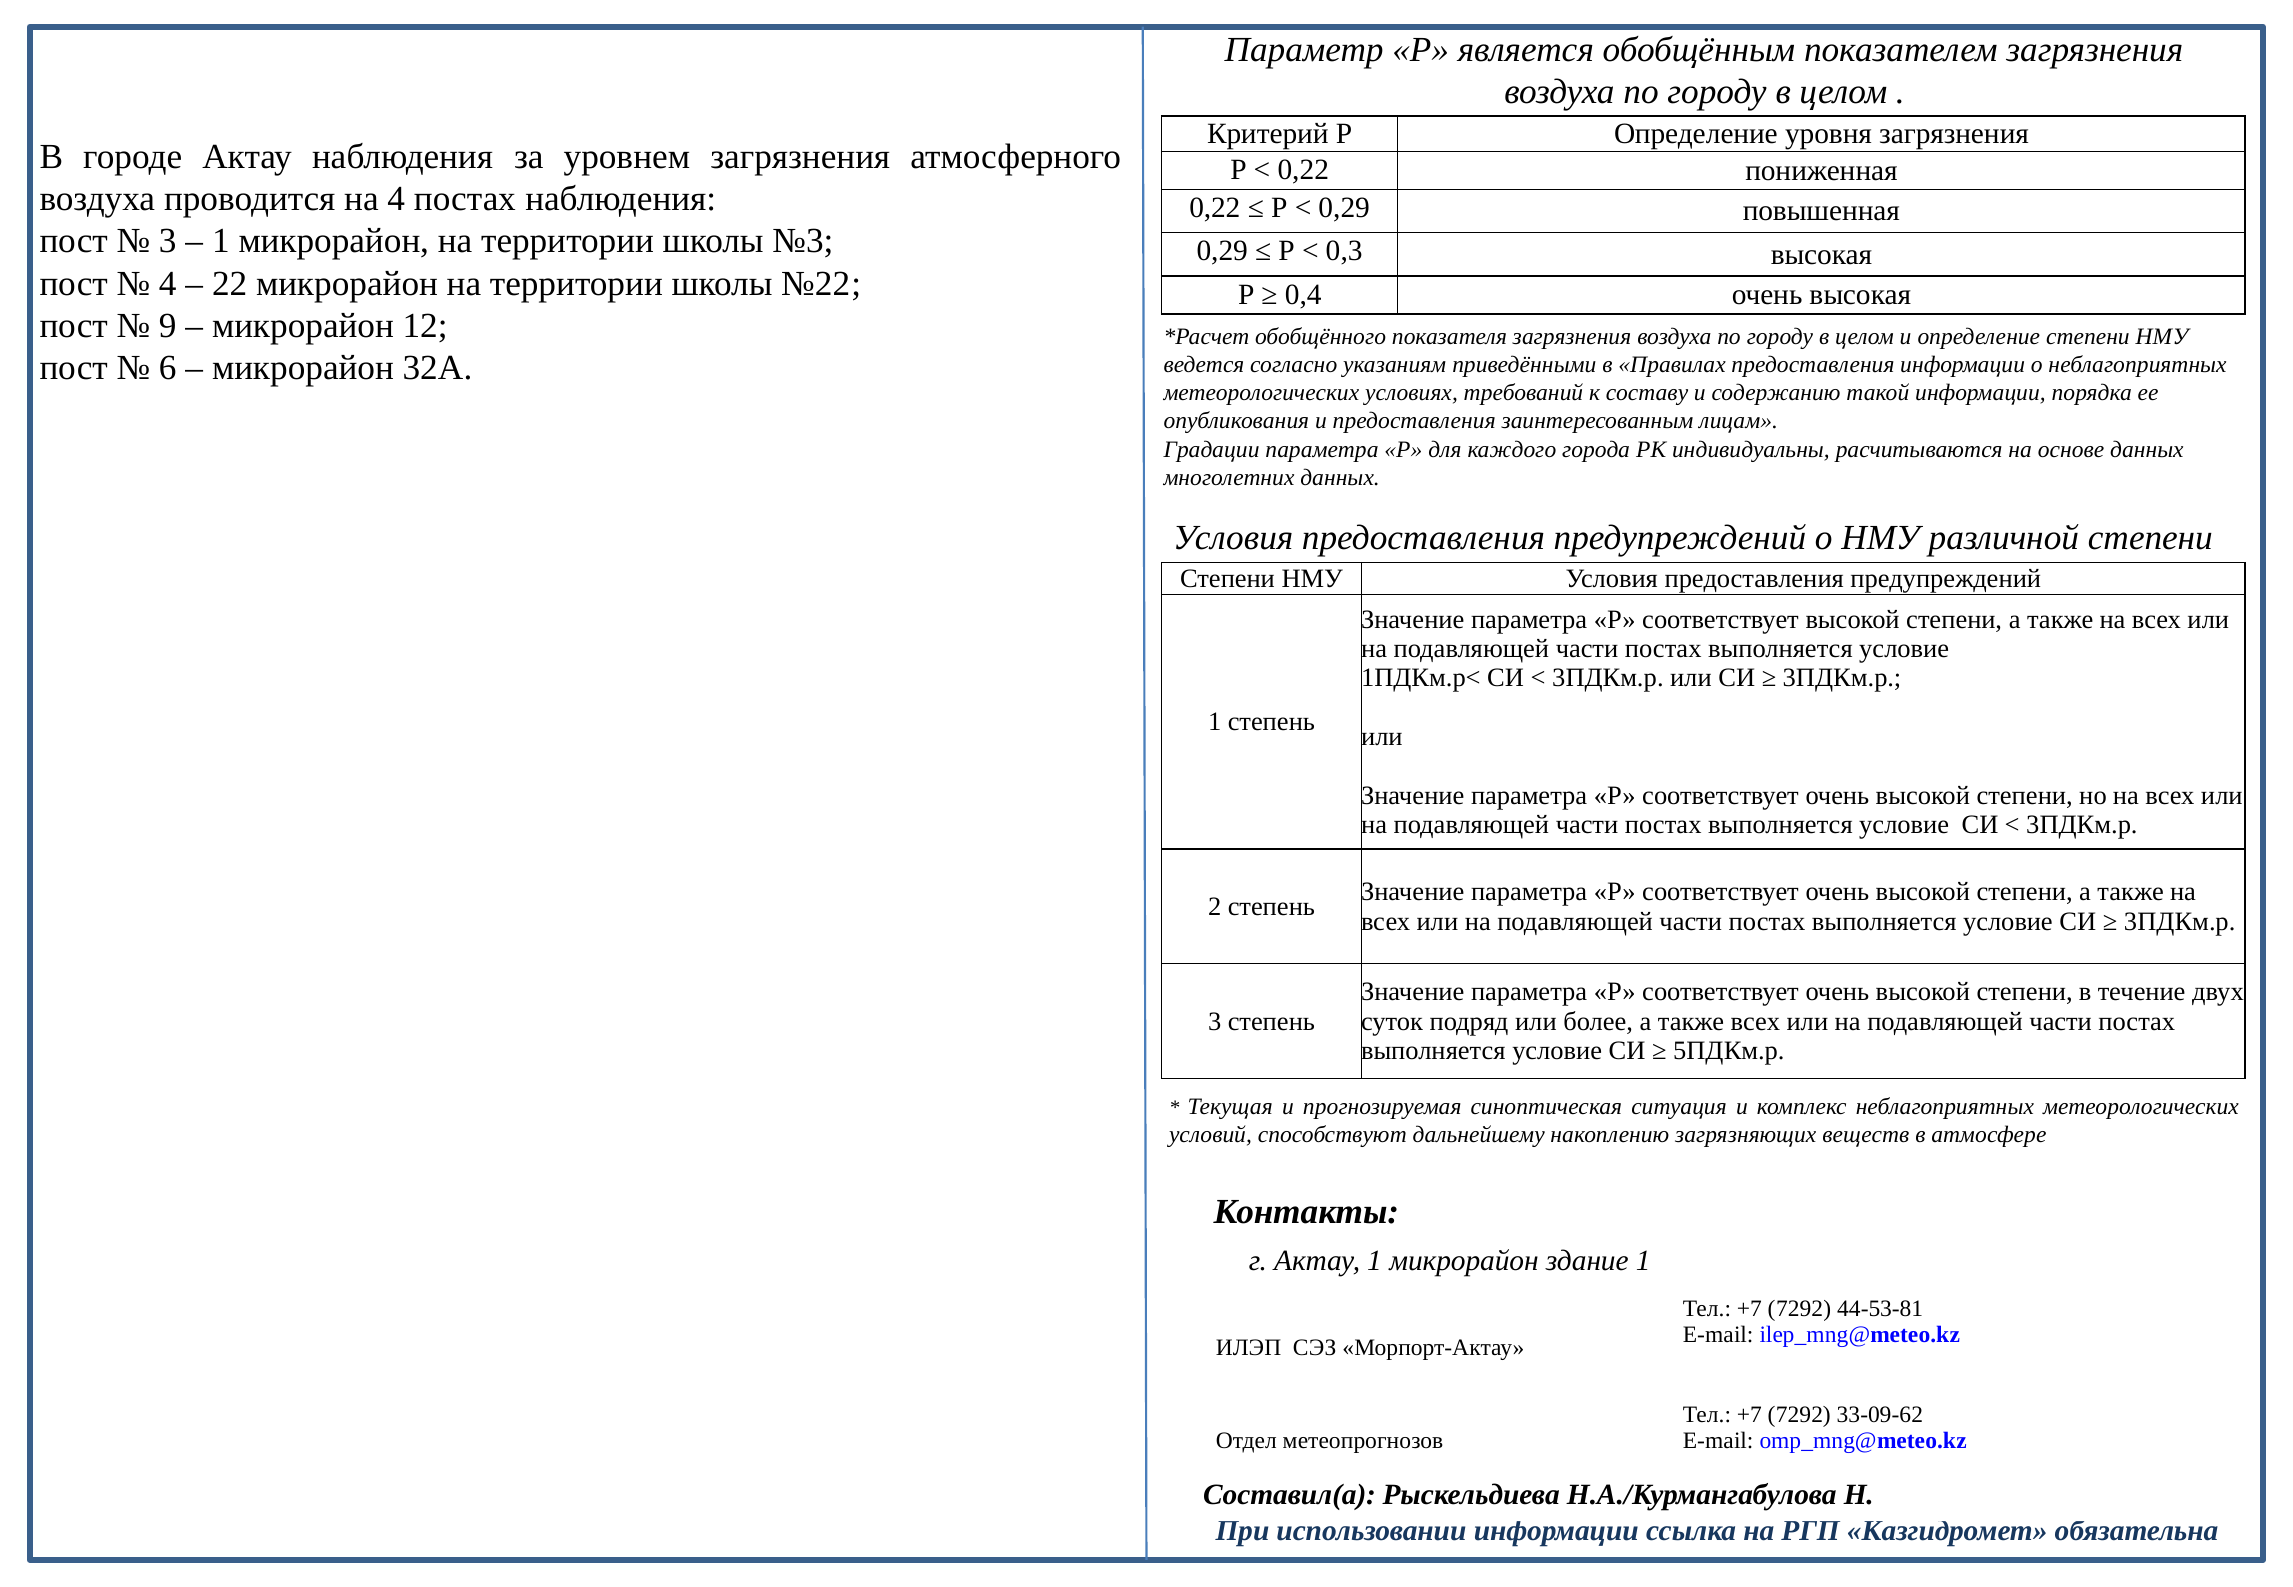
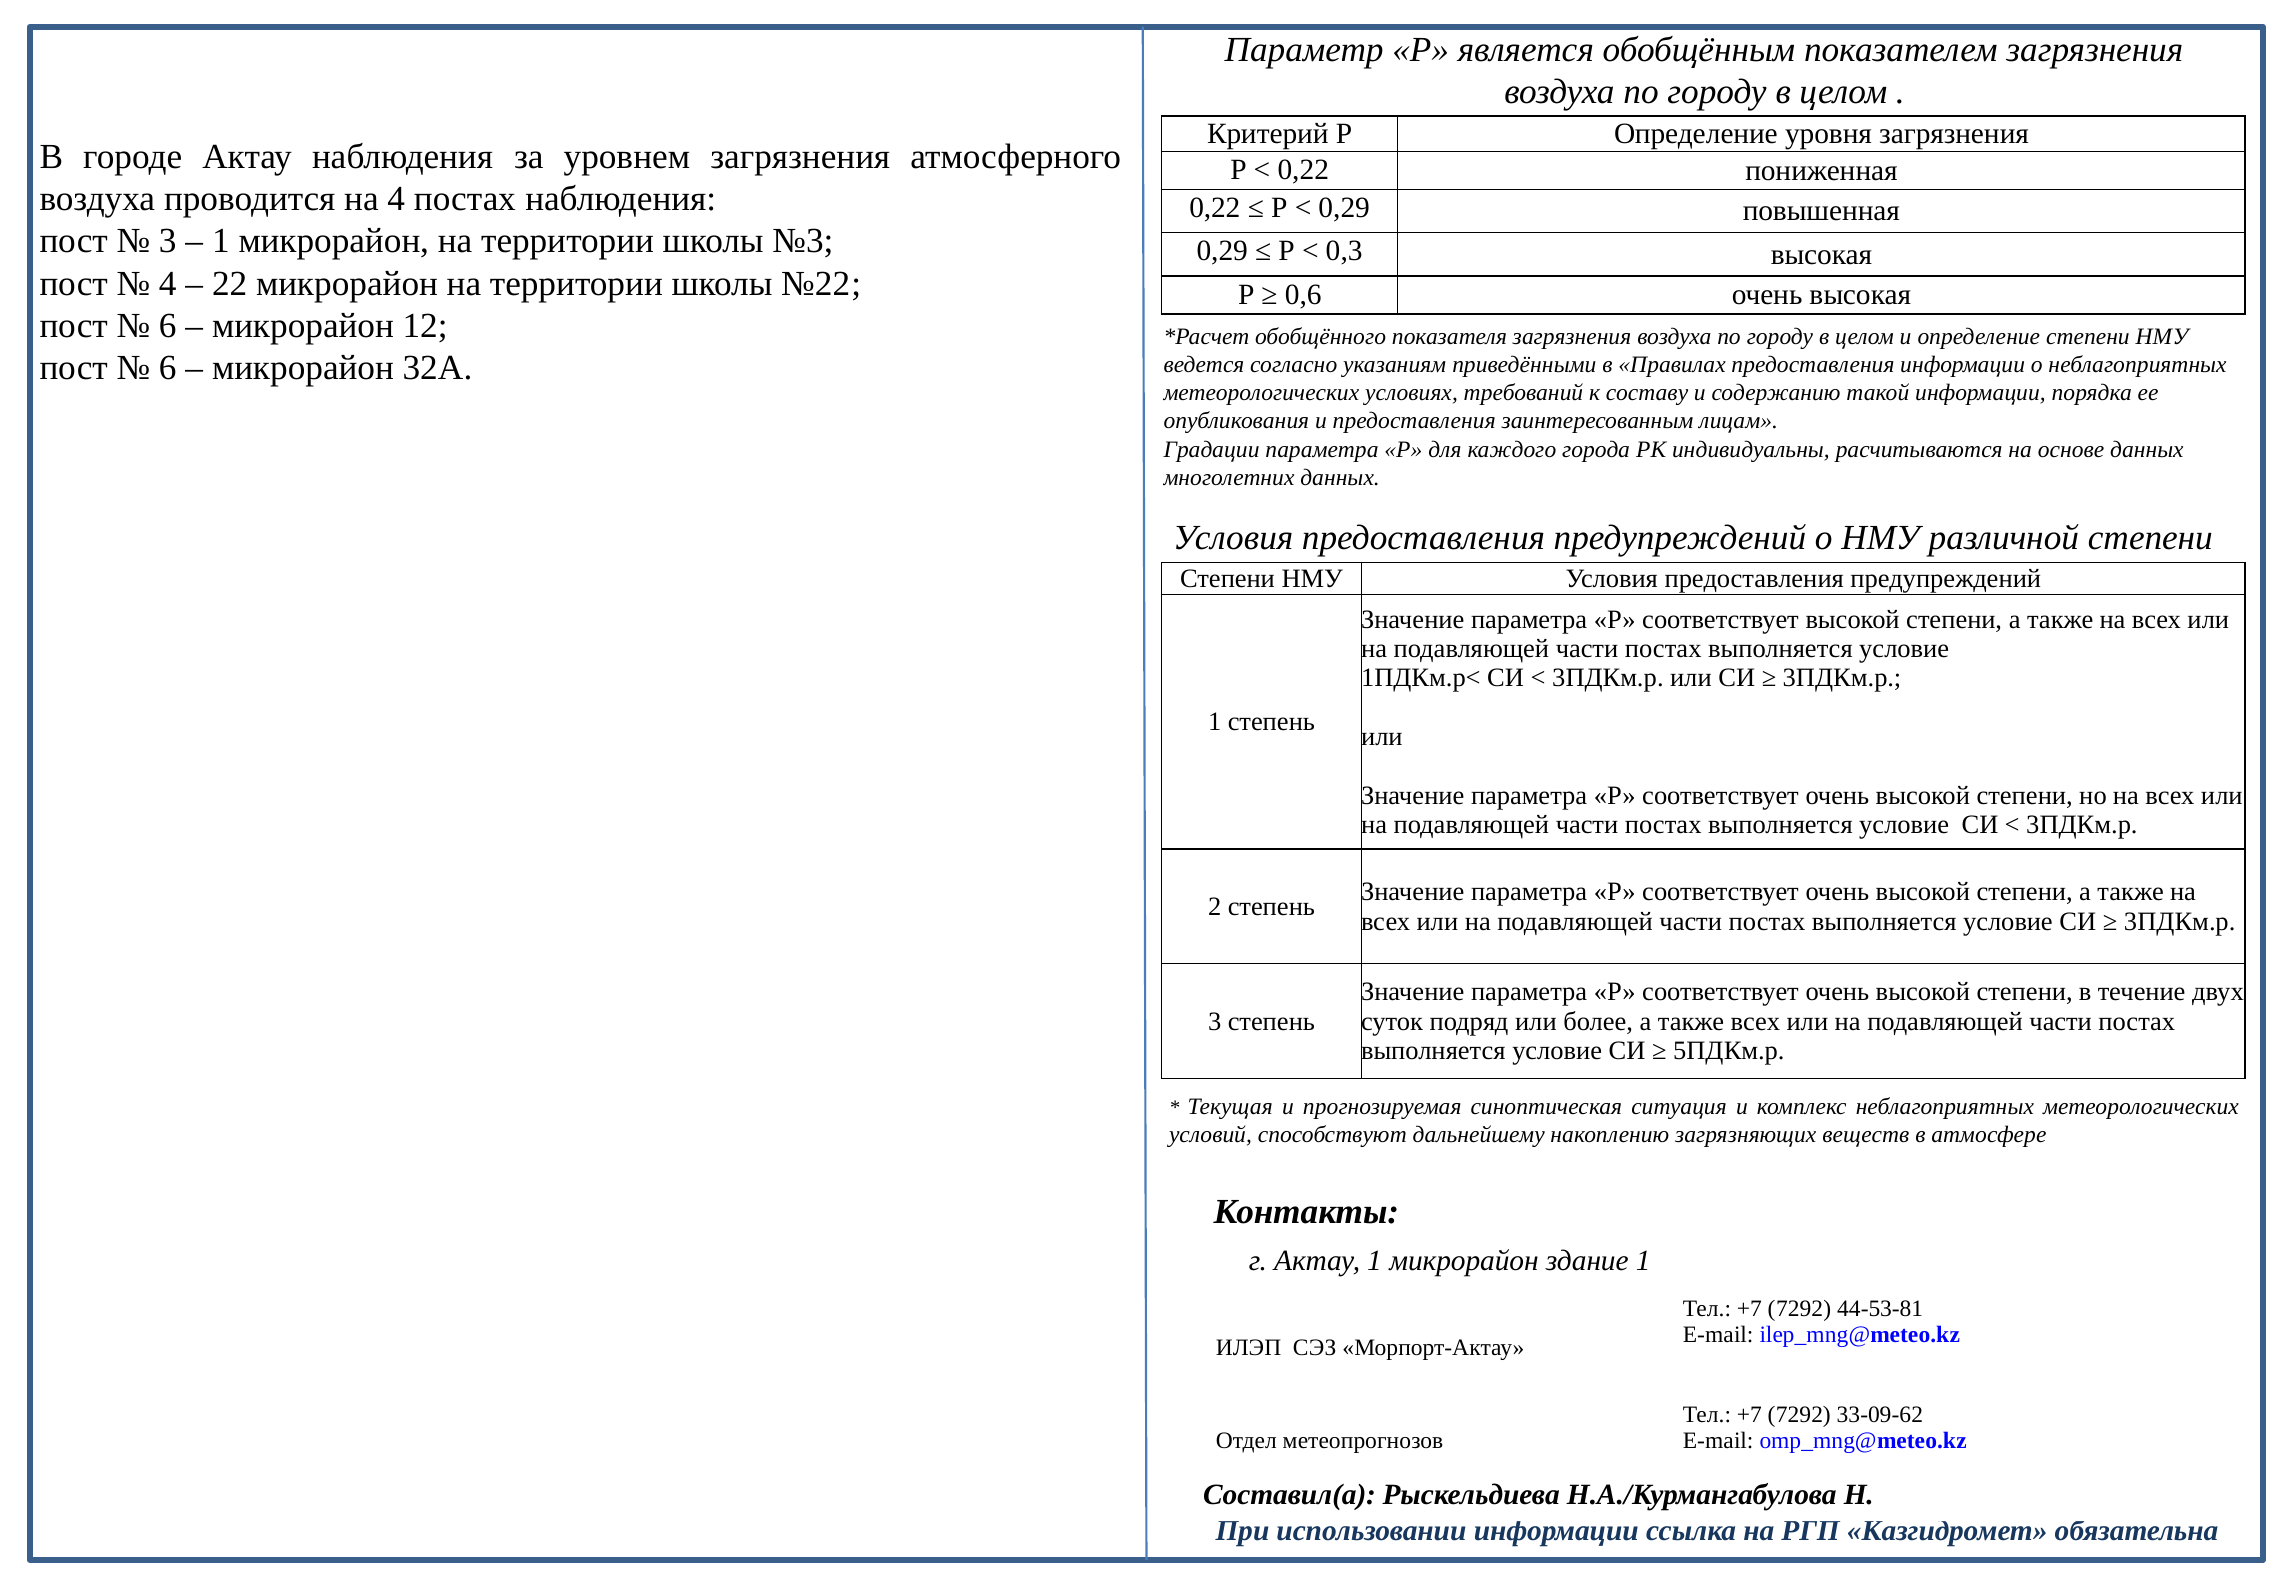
0,4: 0,4 -> 0,6
9 at (168, 326): 9 -> 6
